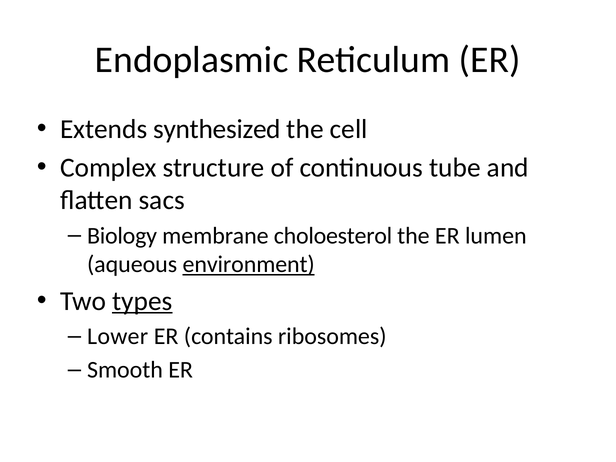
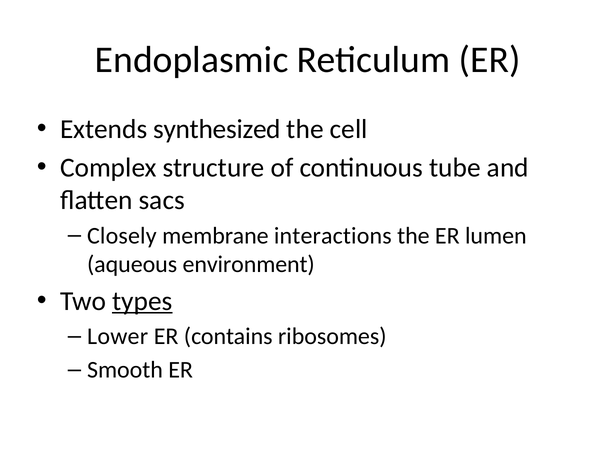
Biology: Biology -> Closely
choloesterol: choloesterol -> interactions
environment underline: present -> none
